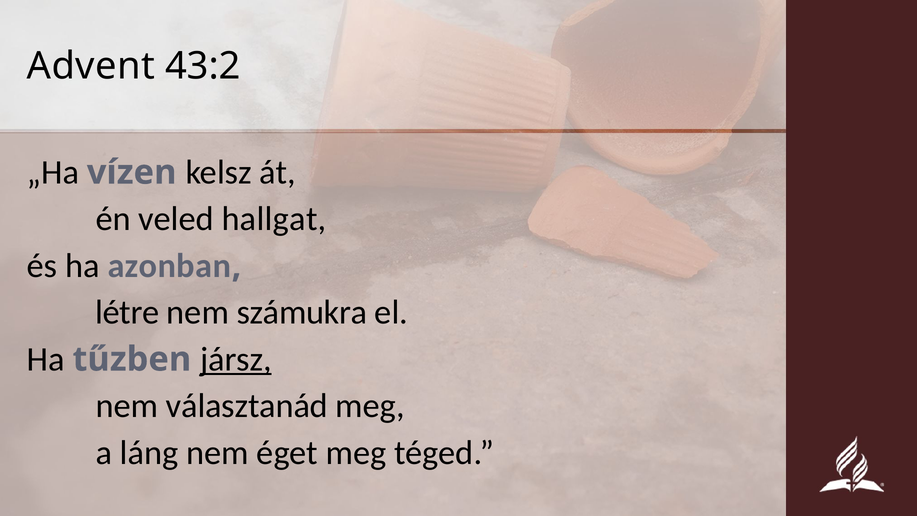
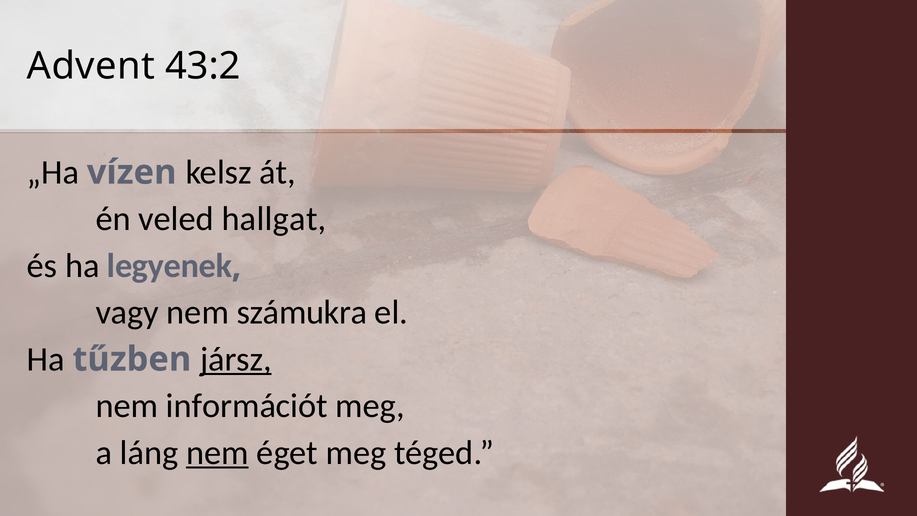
azonban: azonban -> legyenek
létre: létre -> vagy
választanád: választanád -> információt
nem at (217, 453) underline: none -> present
